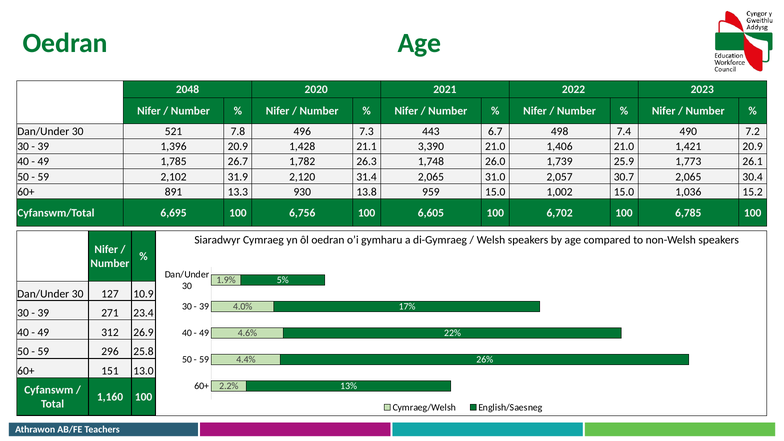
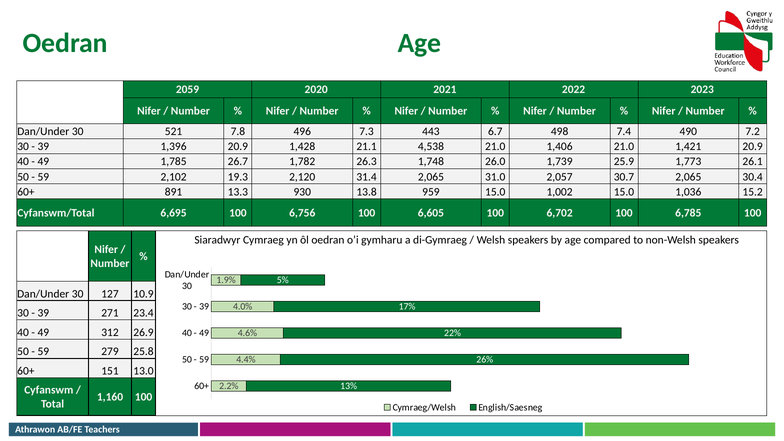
2048: 2048 -> 2059
3,390: 3,390 -> 4,538
31.9: 31.9 -> 19.3
296: 296 -> 279
